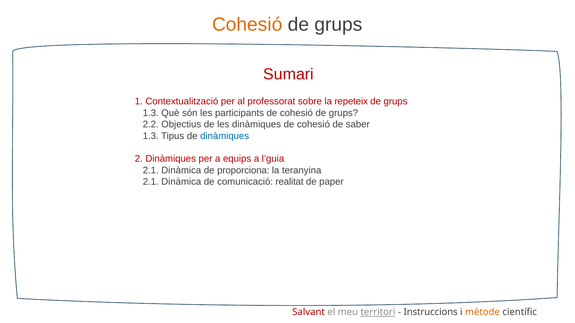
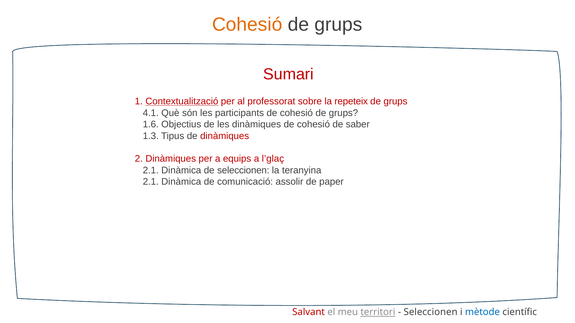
Contextualització underline: none -> present
1.3 at (151, 113): 1.3 -> 4.1
2.2: 2.2 -> 1.6
dinàmiques at (225, 136) colour: blue -> red
l’guia: l’guia -> l’glaç
de proporciona: proporciona -> seleccionen
realitat: realitat -> assolir
Instruccions at (431, 313): Instruccions -> Seleccionen
mètode colour: orange -> blue
